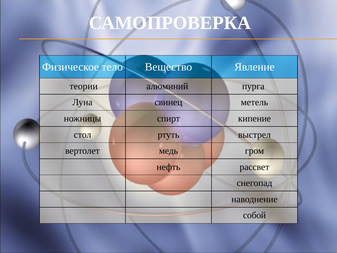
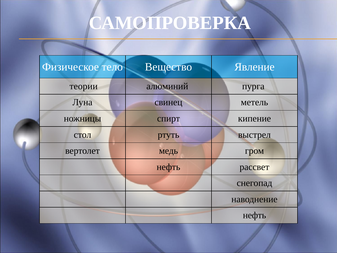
собой at (255, 215): собой -> нефть
